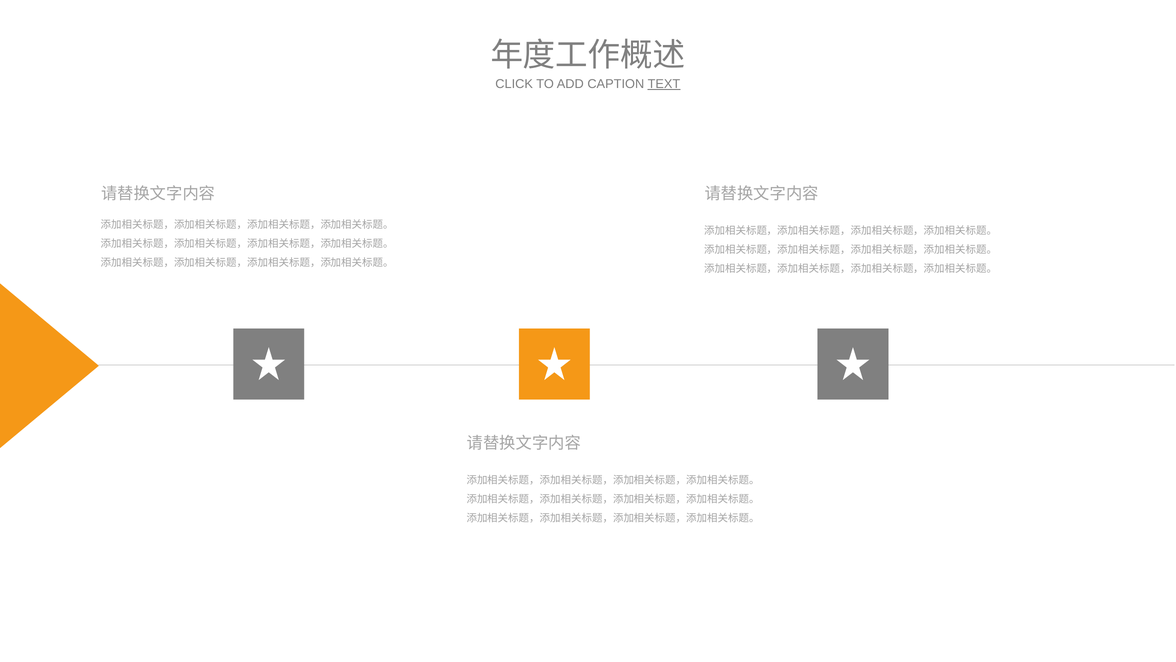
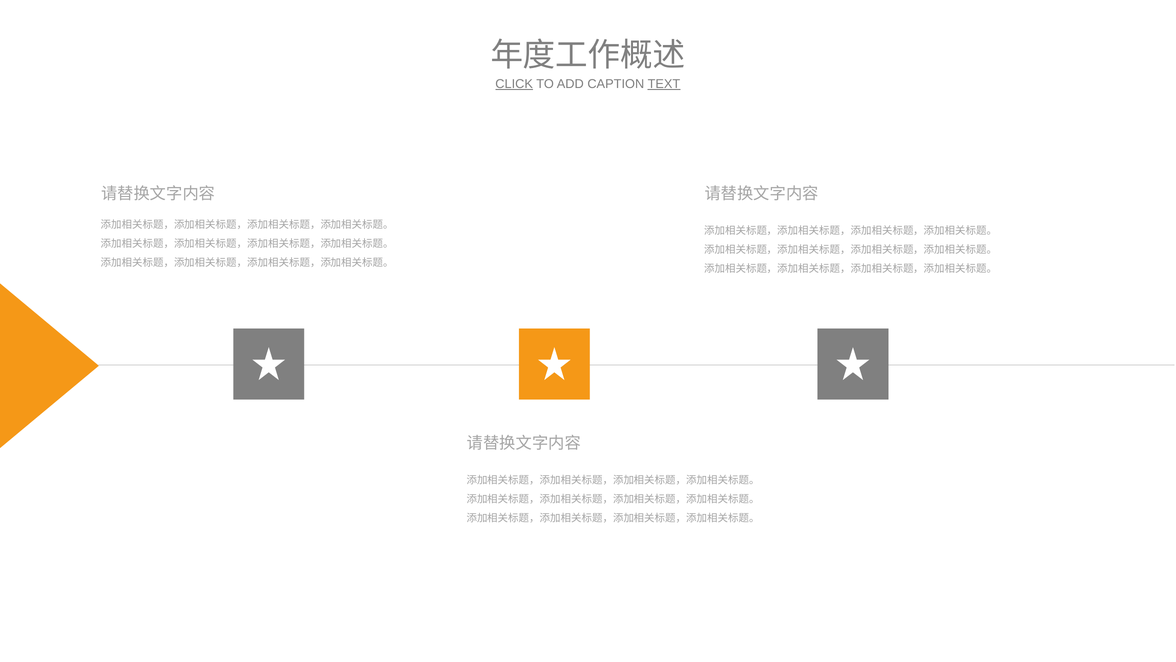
CLICK underline: none -> present
